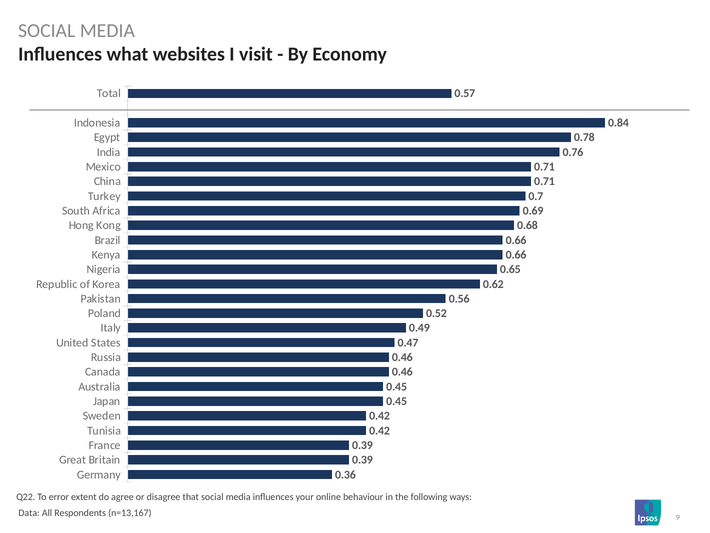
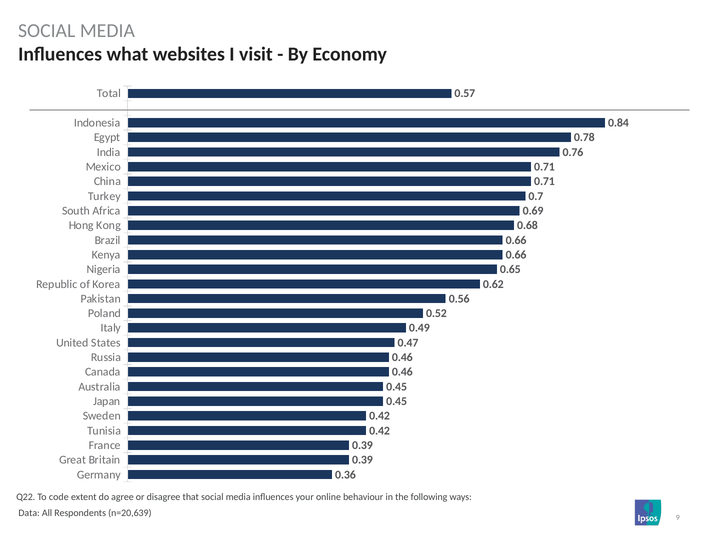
error: error -> code
n=13,167: n=13,167 -> n=20,639
